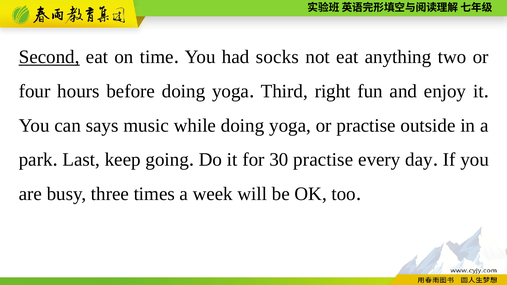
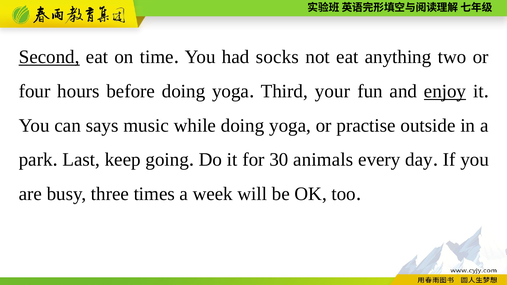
right: right -> your
enjoy underline: none -> present
30 practise: practise -> animals
